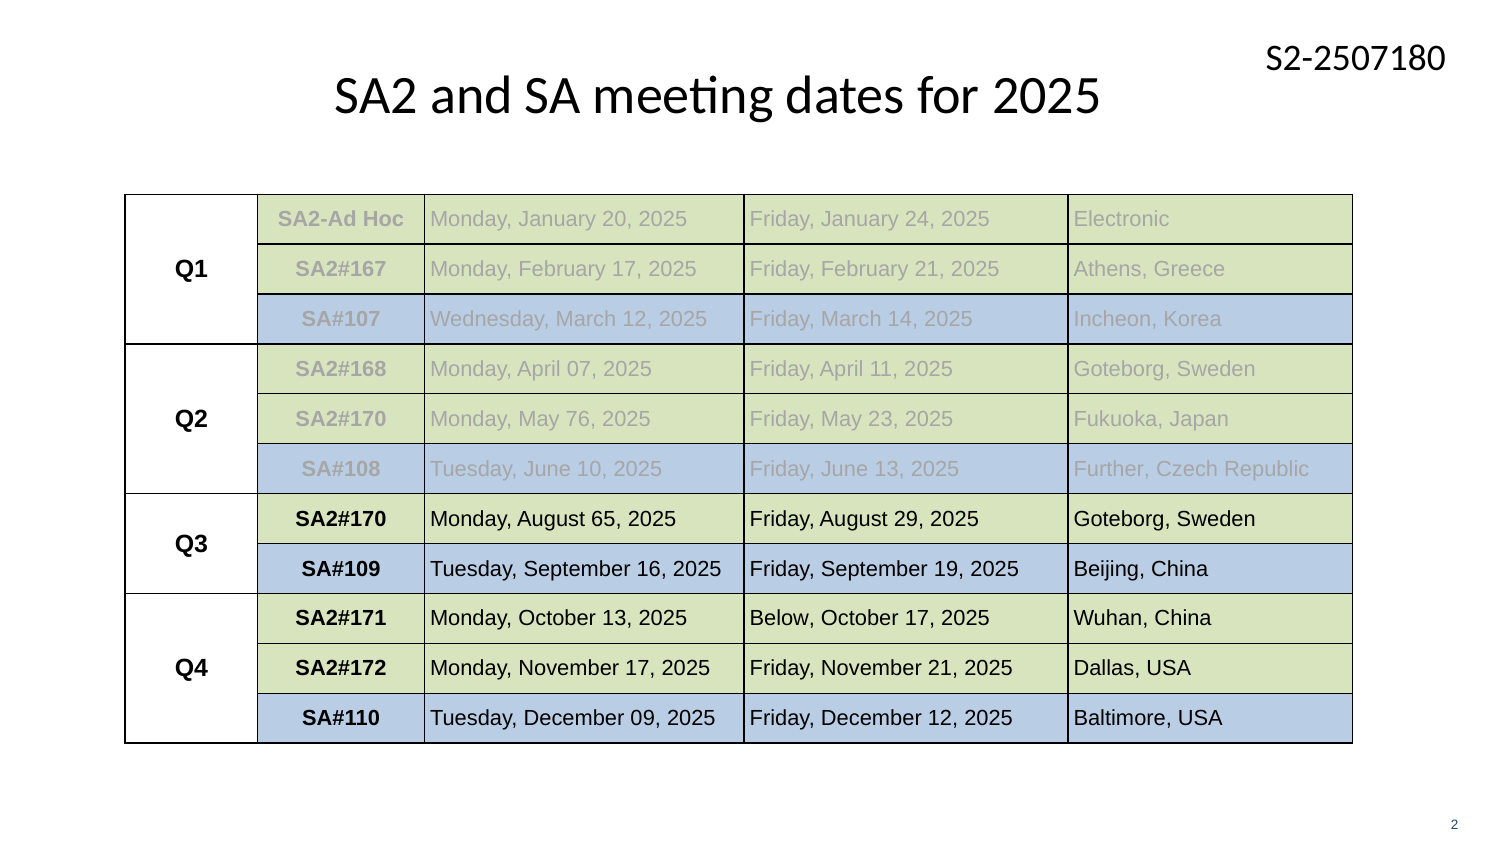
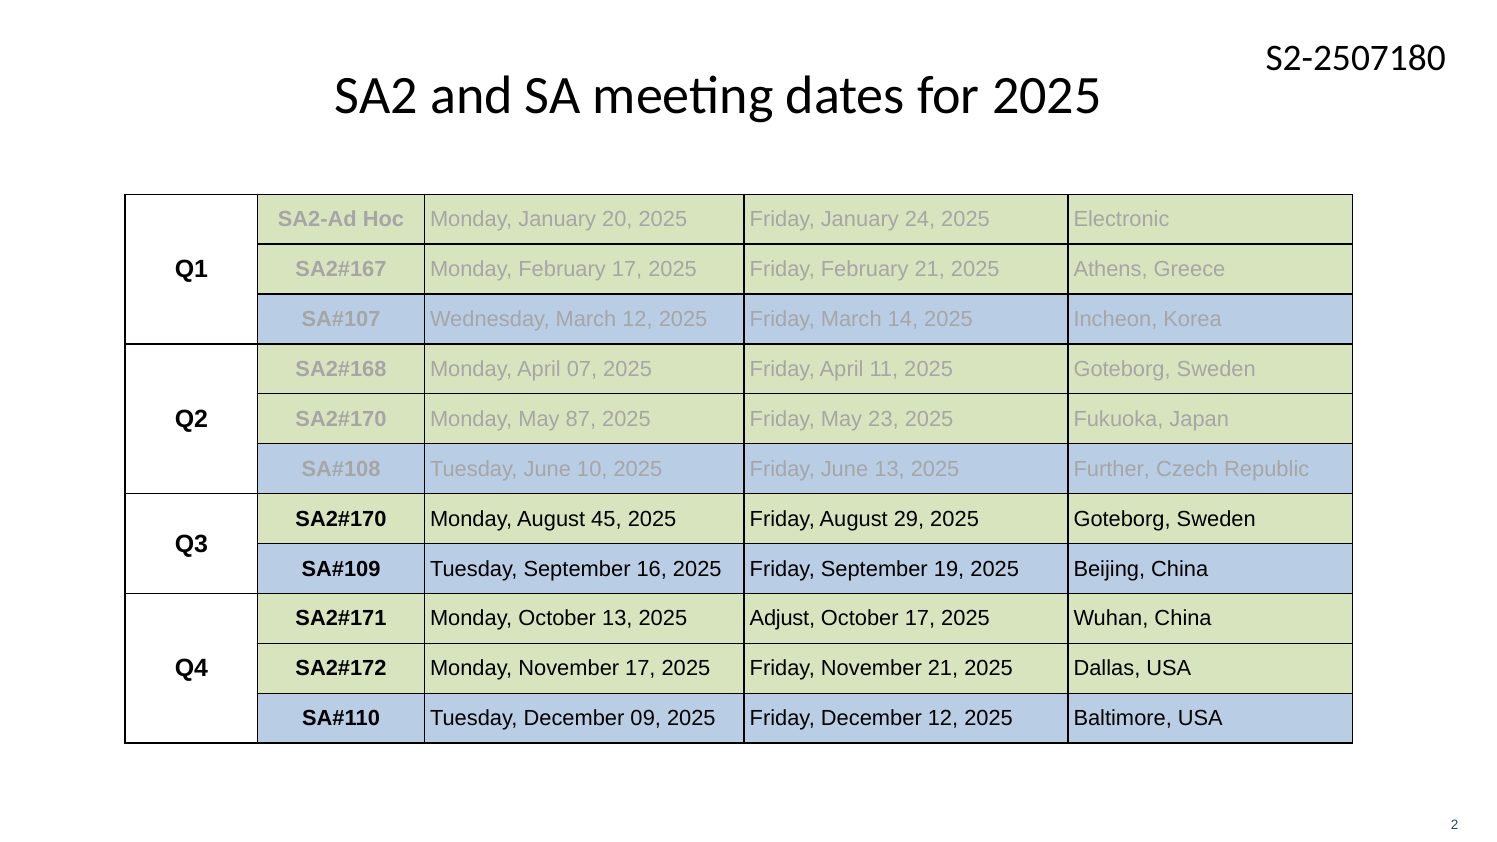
76: 76 -> 87
65: 65 -> 45
Below: Below -> Adjust
